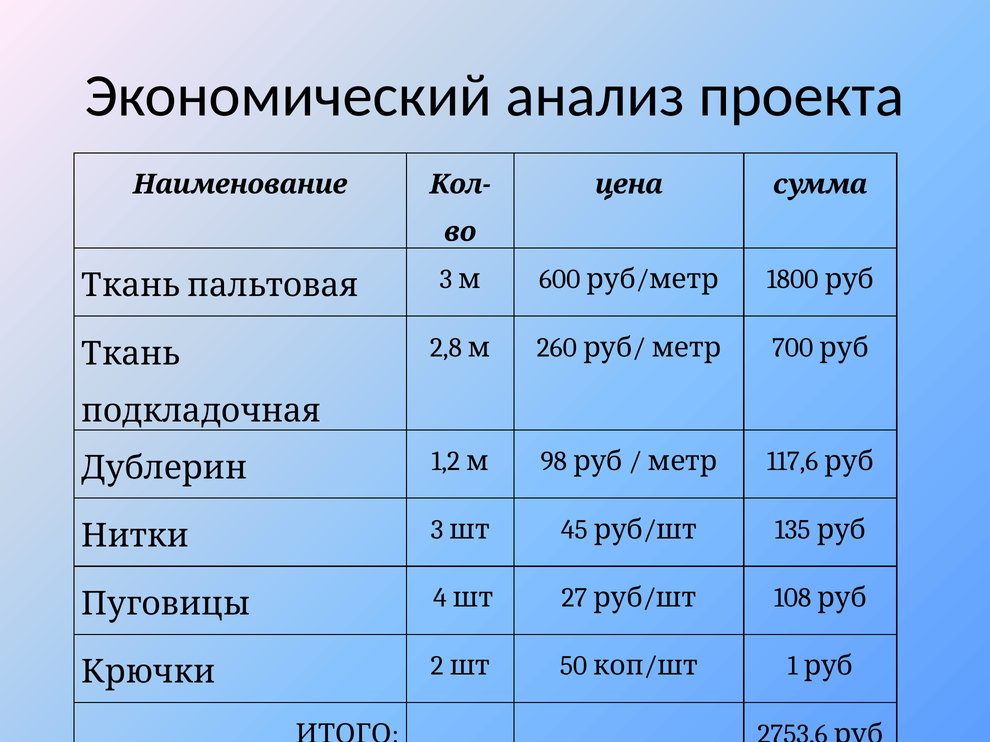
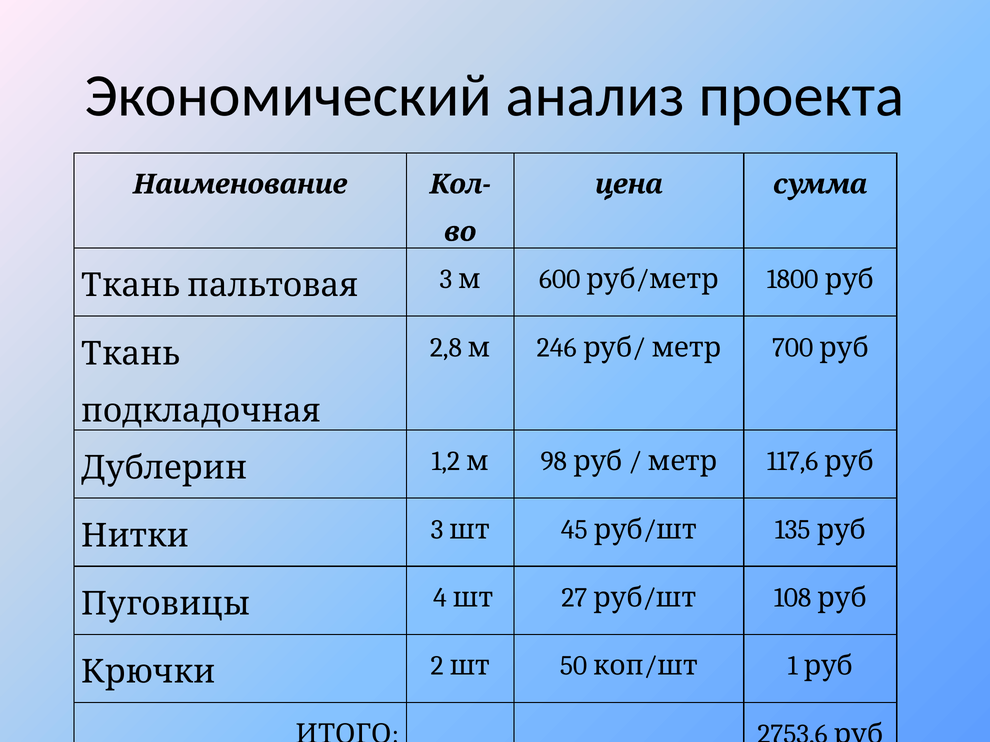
260: 260 -> 246
